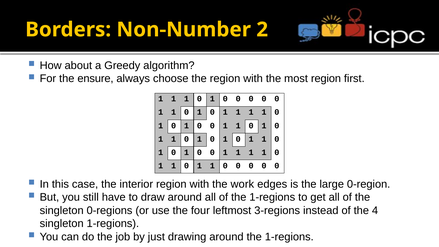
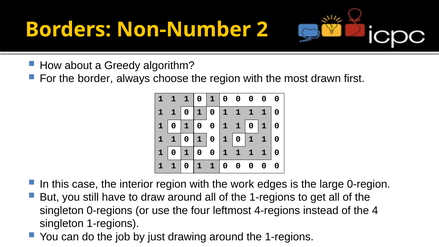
ensure: ensure -> border
most region: region -> drawn
3-regions: 3-regions -> 4-regions
